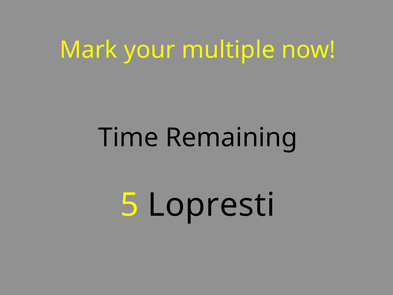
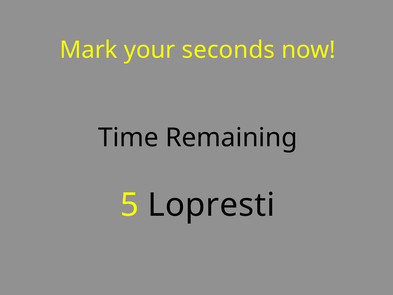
multiple: multiple -> seconds
